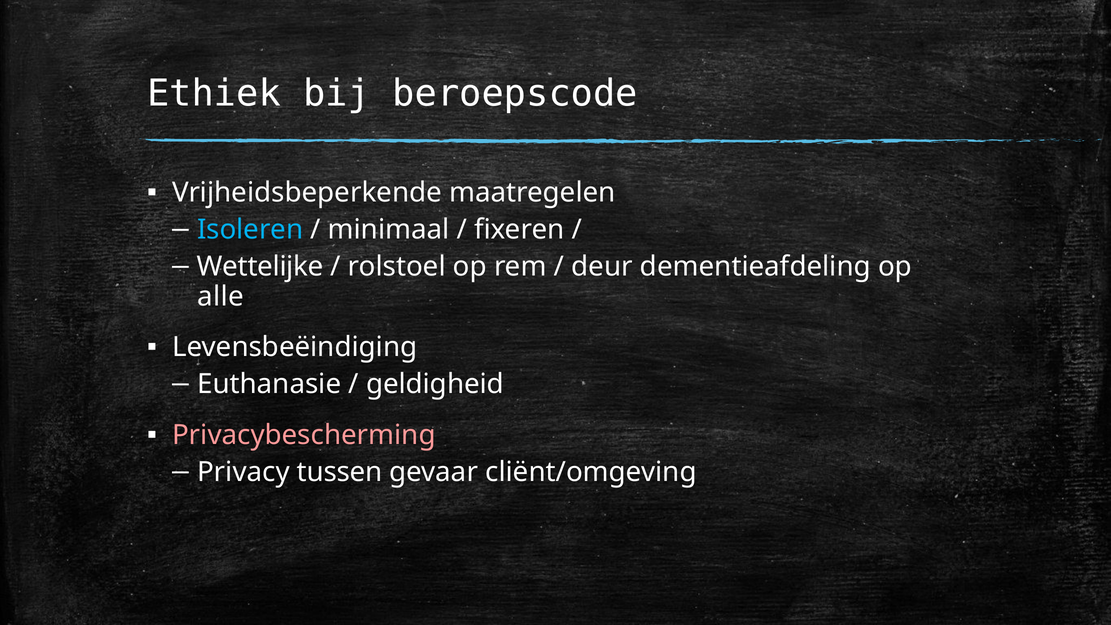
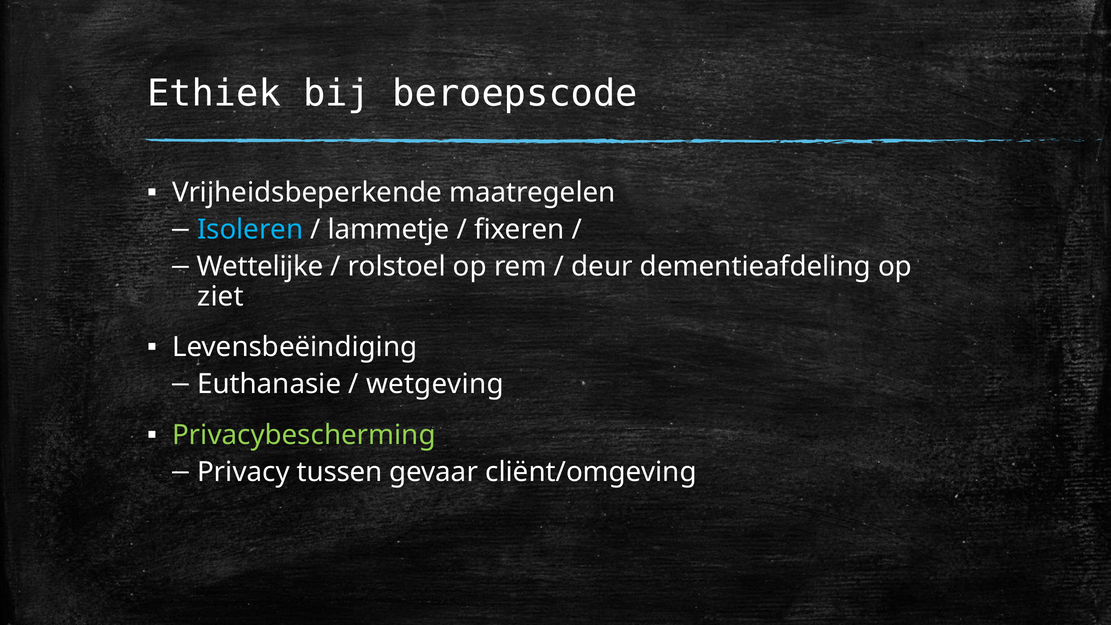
minimaal: minimaal -> lammetje
alle: alle -> ziet
geldigheid: geldigheid -> wetgeving
Privacybescherming colour: pink -> light green
